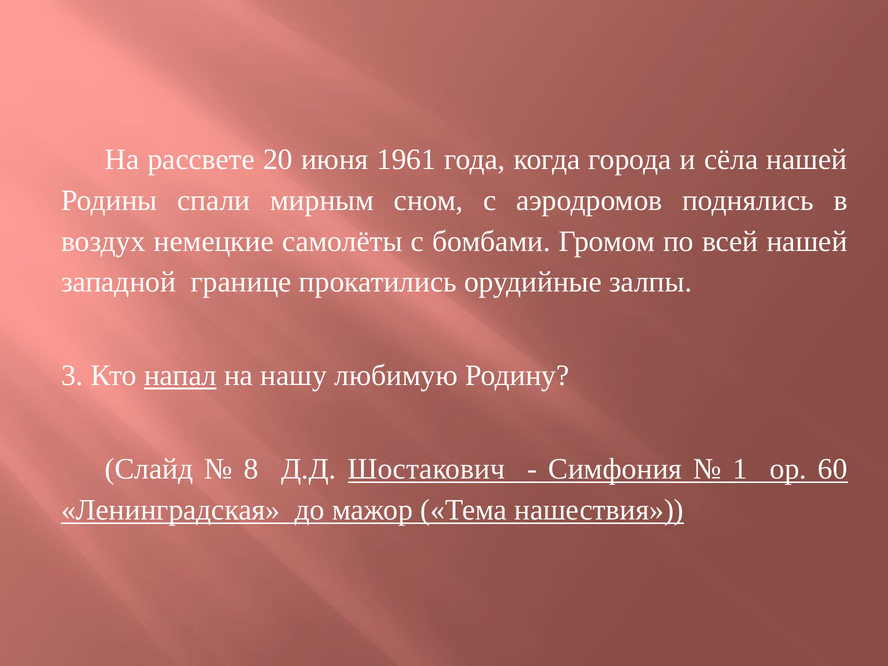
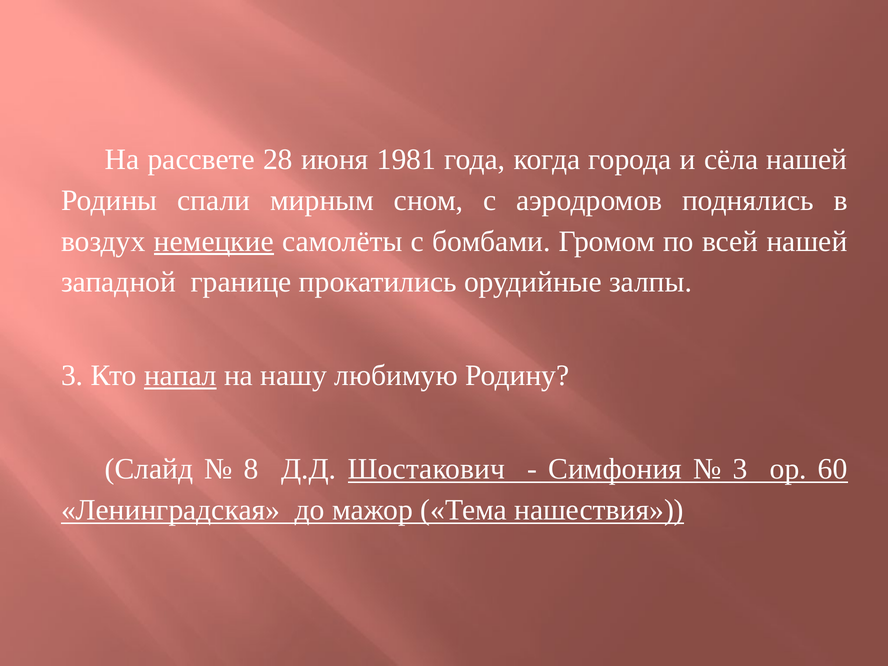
20: 20 -> 28
1961: 1961 -> 1981
немецкие underline: none -> present
1 at (740, 469): 1 -> 3
